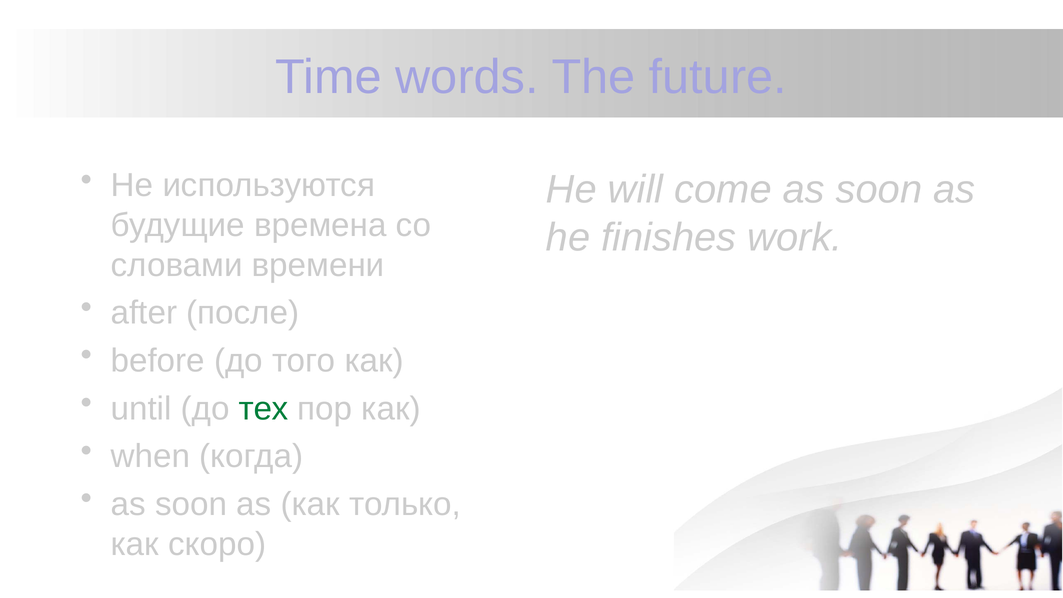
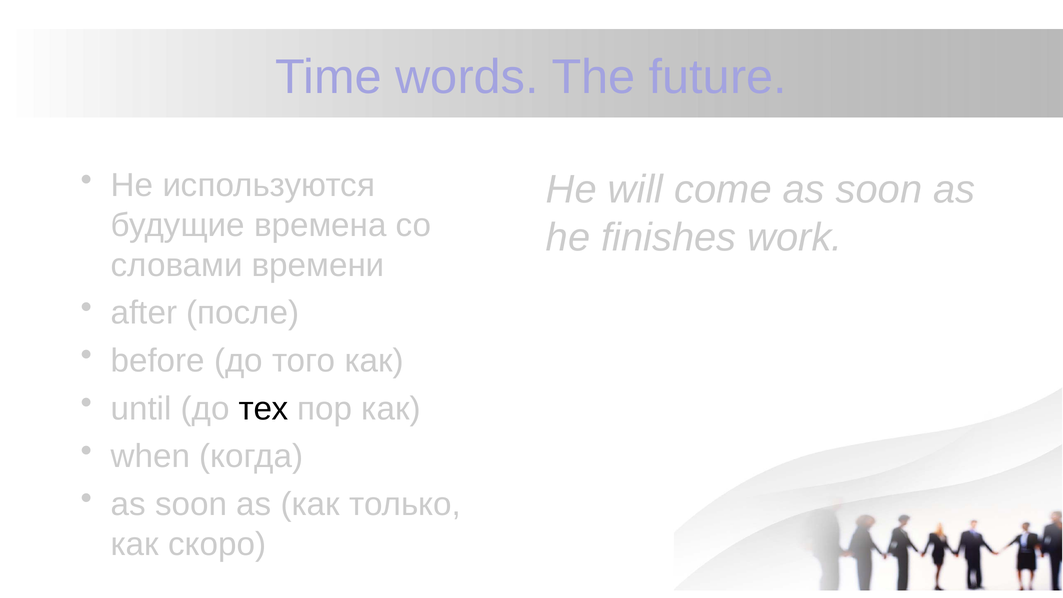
тех colour: green -> black
